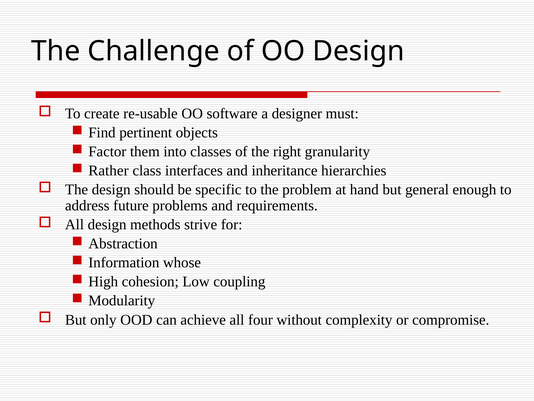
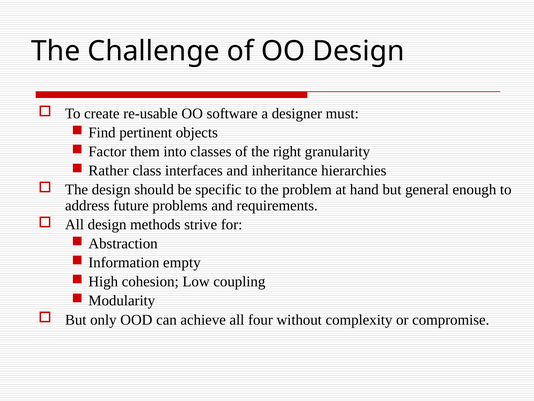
whose: whose -> empty
